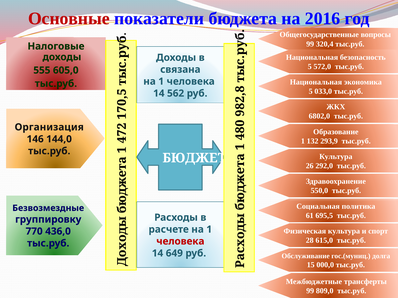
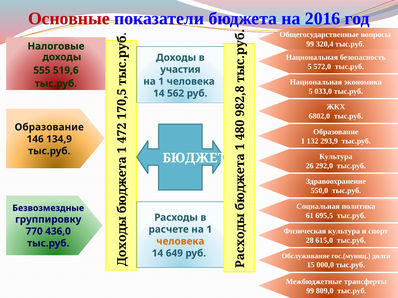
связана: связана -> участия
605,0: 605,0 -> 519,6
Организация at (49, 127): Организация -> Образование
144,0: 144,0 -> 134,9
человека at (180, 242) colour: red -> orange
